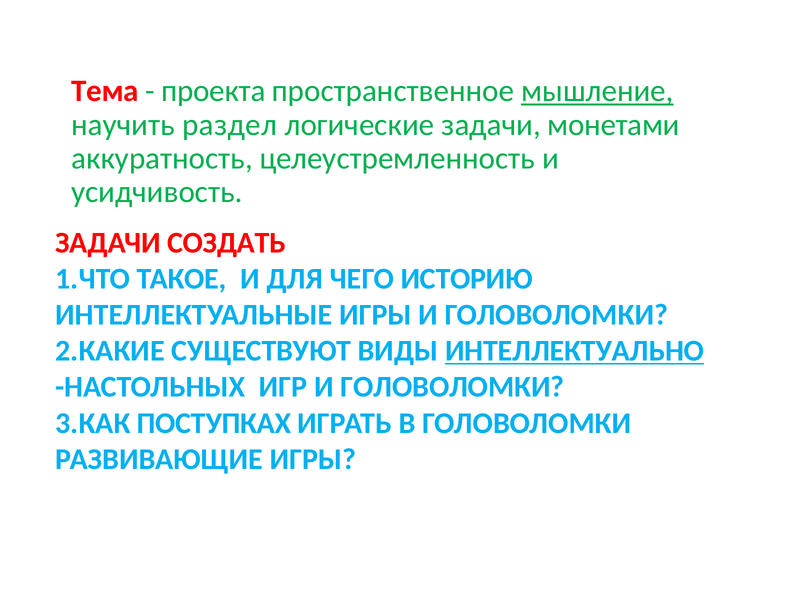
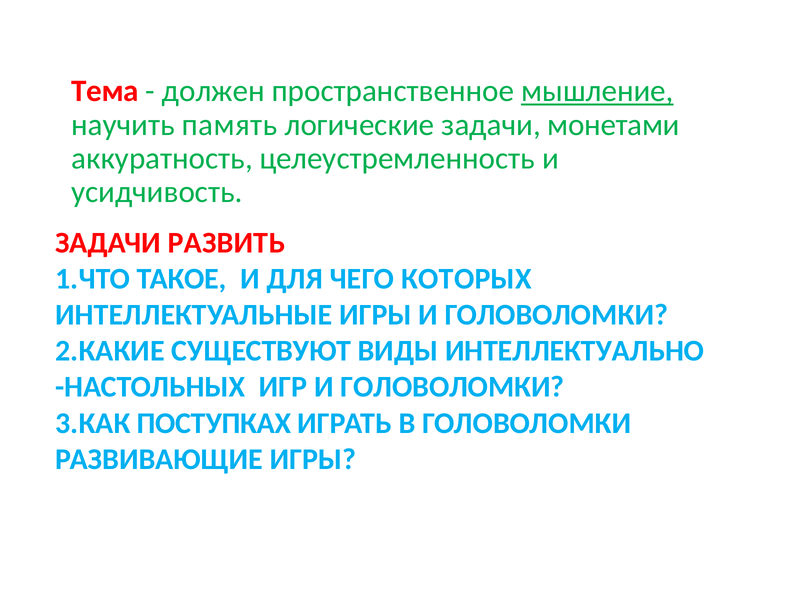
проекта: проекта -> должен
раздел: раздел -> память
СОЗДАТЬ: СОЗДАТЬ -> РАЗВИТЬ
ИСТОРИЮ: ИСТОРИЮ -> КОТОРЫХ
ИНТЕЛЛЕКТУАЛЬНО underline: present -> none
